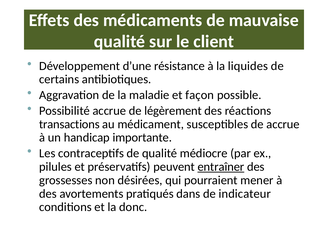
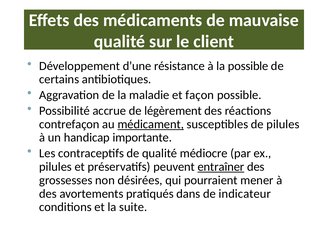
la liquides: liquides -> possible
transactions: transactions -> contrefaçon
médicament underline: none -> present
de accrue: accrue -> pilules
donc: donc -> suite
